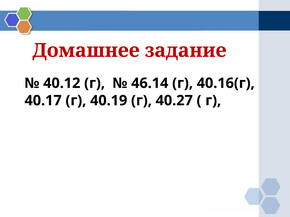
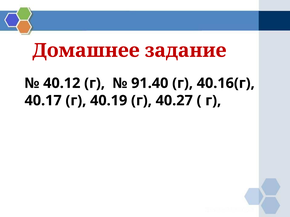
46.14: 46.14 -> 91.40
